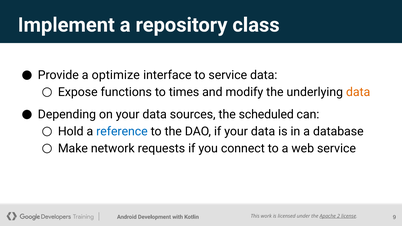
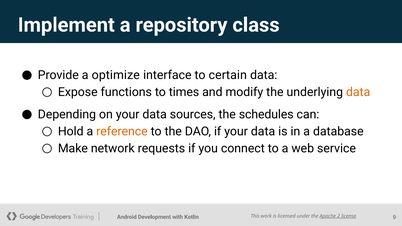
to service: service -> certain
scheduled: scheduled -> schedules
reference colour: blue -> orange
